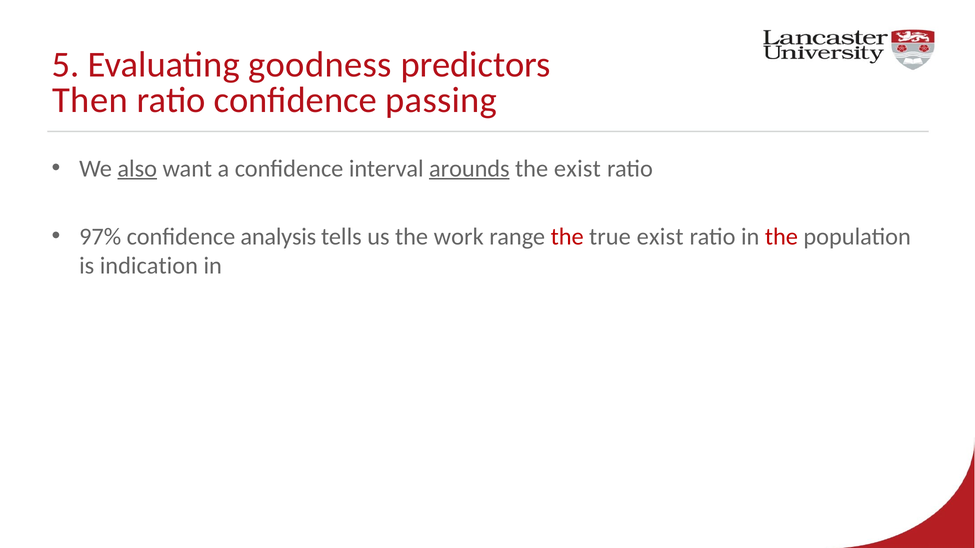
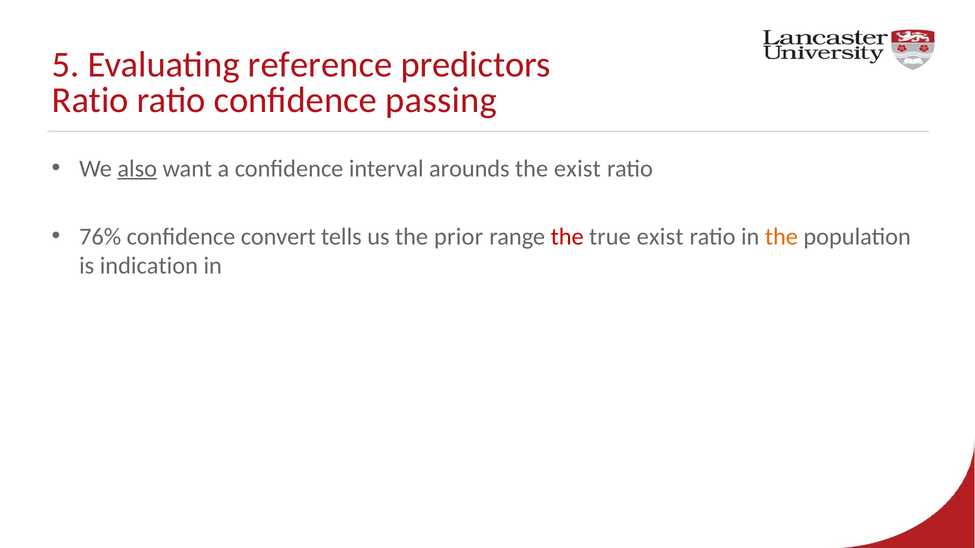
goodness: goodness -> reference
Then at (90, 100): Then -> Ratio
arounds underline: present -> none
97%: 97% -> 76%
analysis: analysis -> convert
work: work -> prior
the at (781, 237) colour: red -> orange
